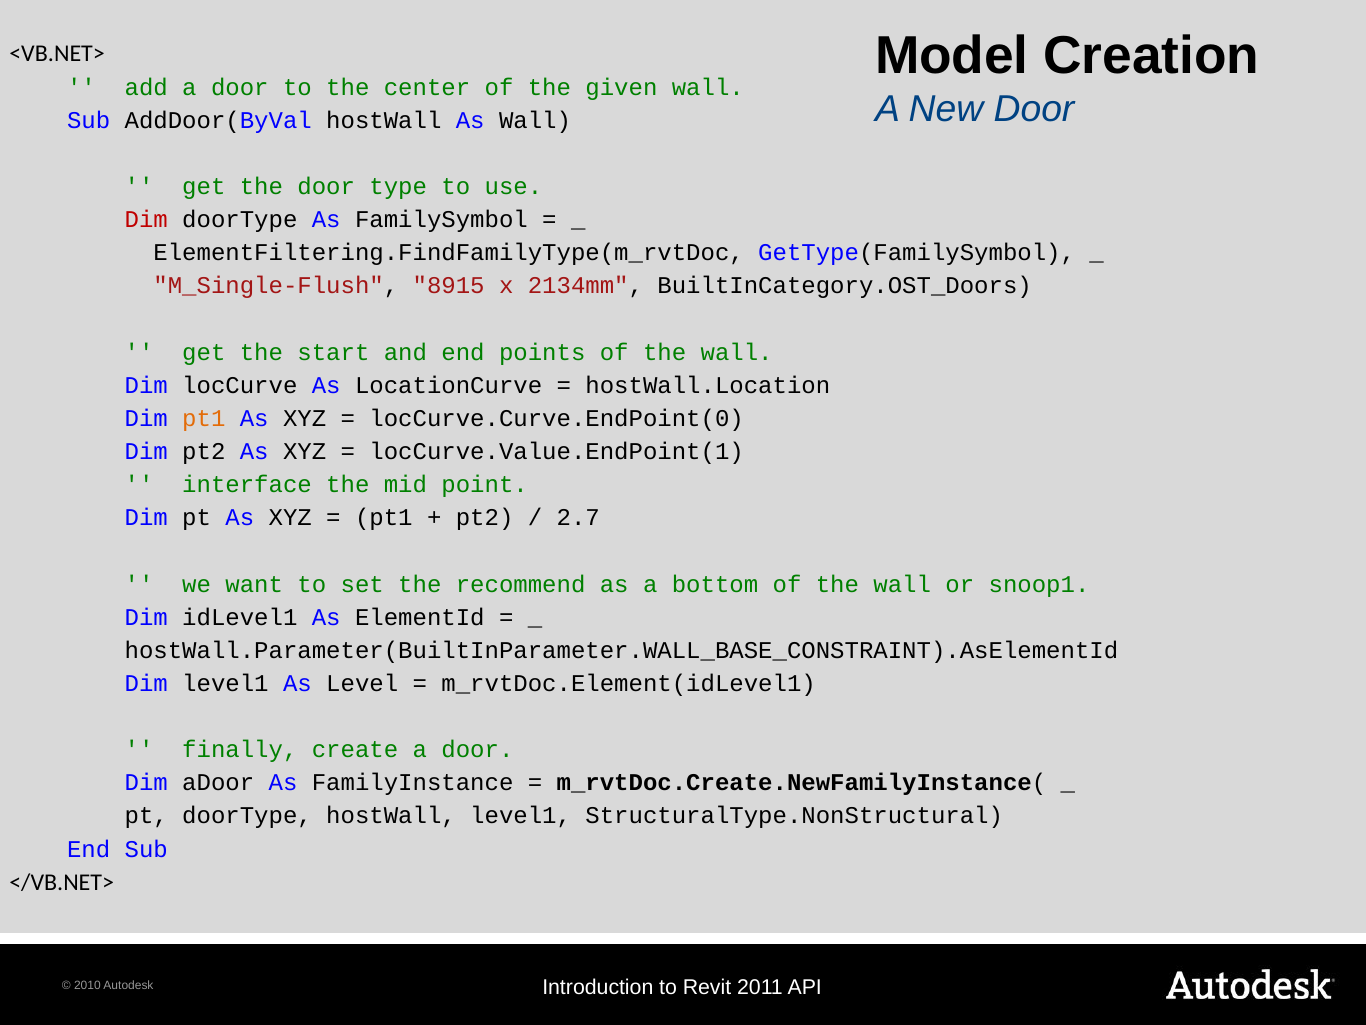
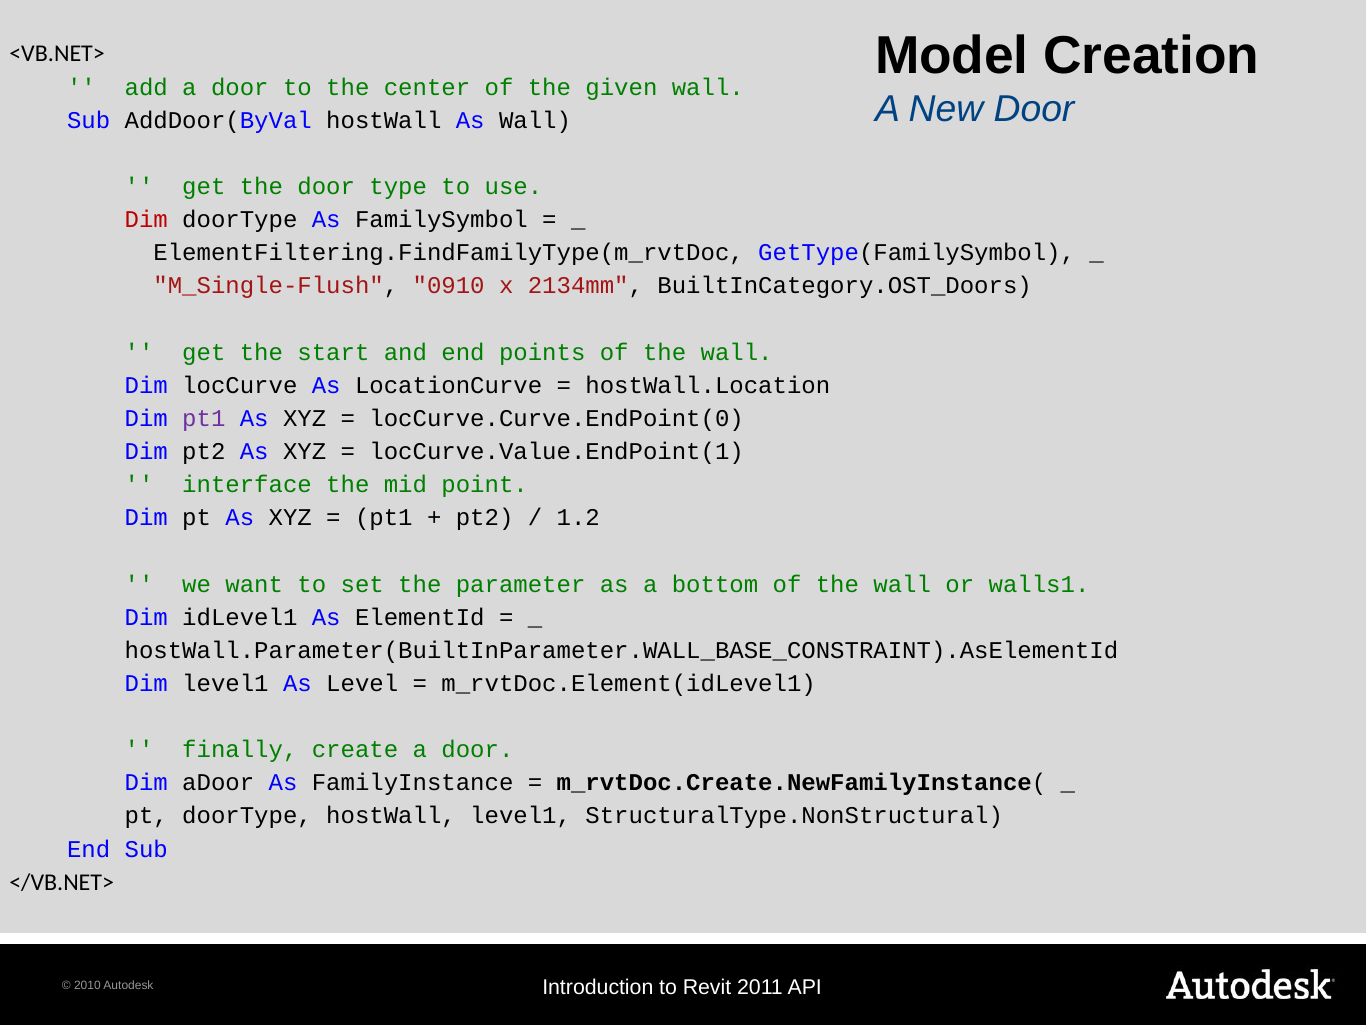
8915: 8915 -> 0910
pt1 at (204, 418) colour: orange -> purple
2.7: 2.7 -> 1.2
recommend: recommend -> parameter
snoop1: snoop1 -> walls1
